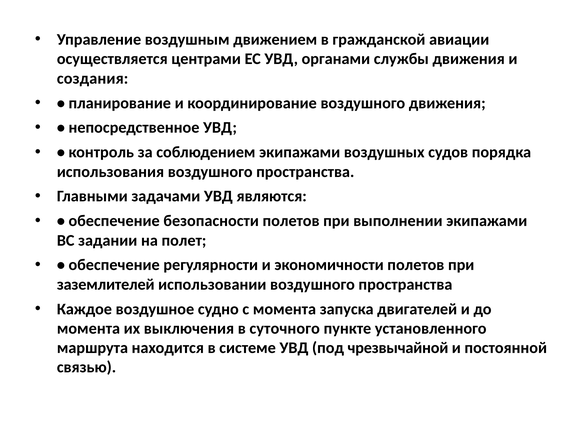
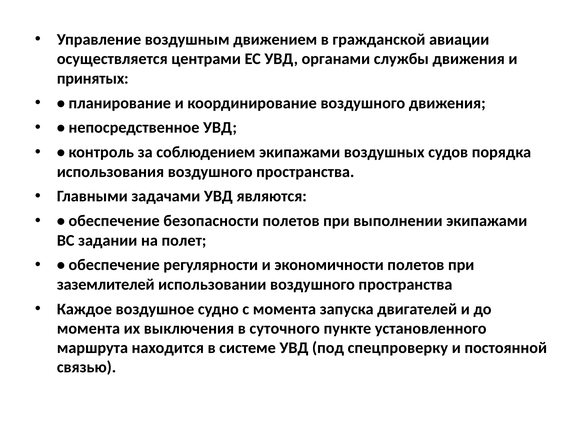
создания: создания -> принятых
чрезвычайной: чрезвычайной -> спецпроверку
